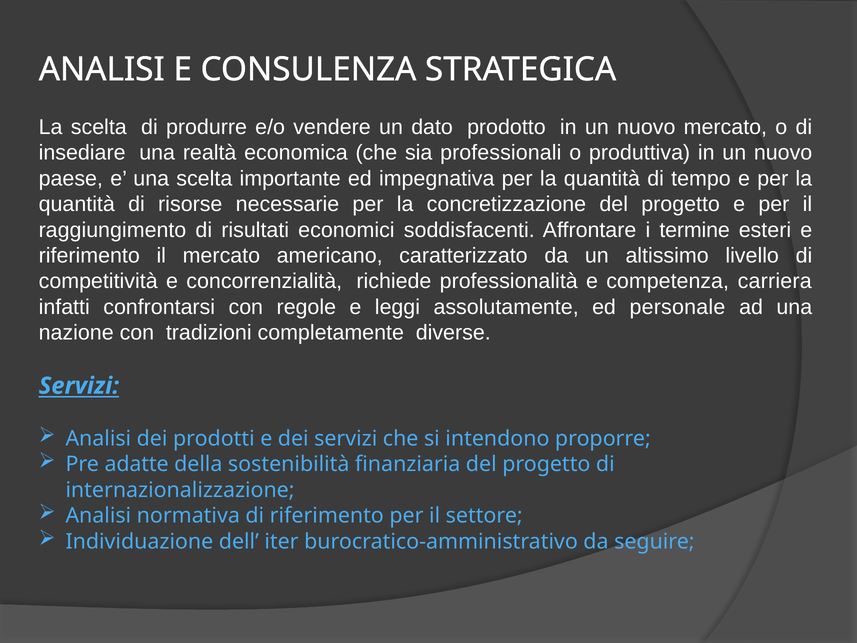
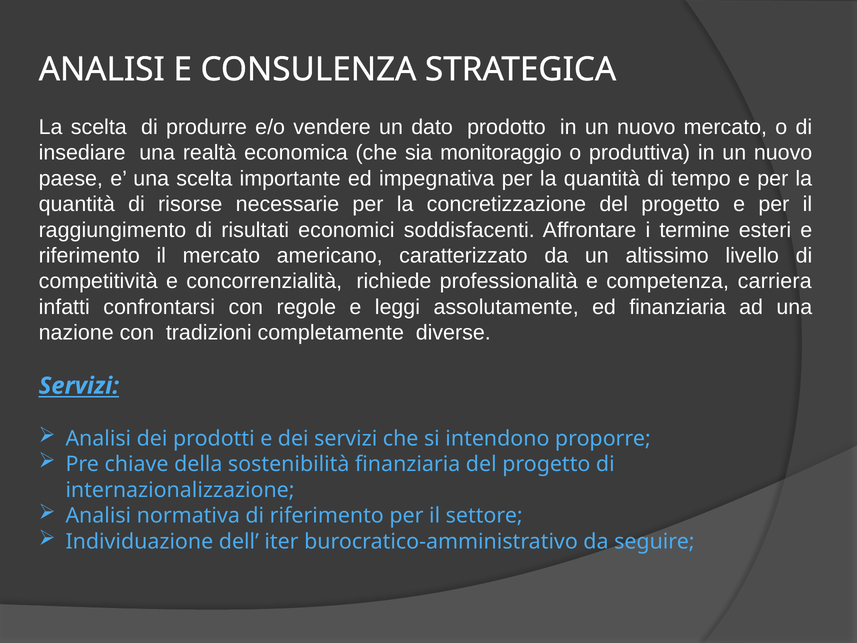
professionali: professionali -> monitoraggio
ed personale: personale -> finanziaria
adatte: adatte -> chiave
